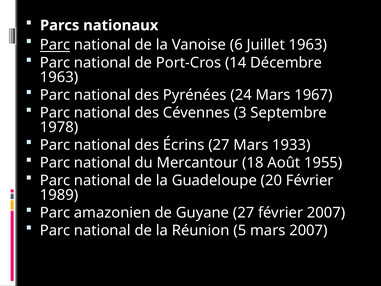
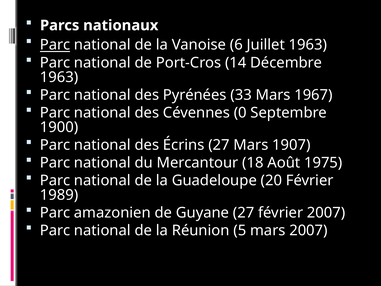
24: 24 -> 33
3: 3 -> 0
1978: 1978 -> 1900
1933: 1933 -> 1907
1955: 1955 -> 1975
